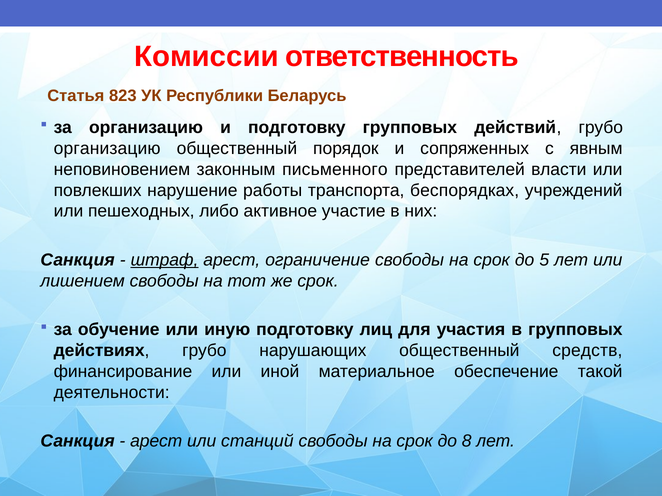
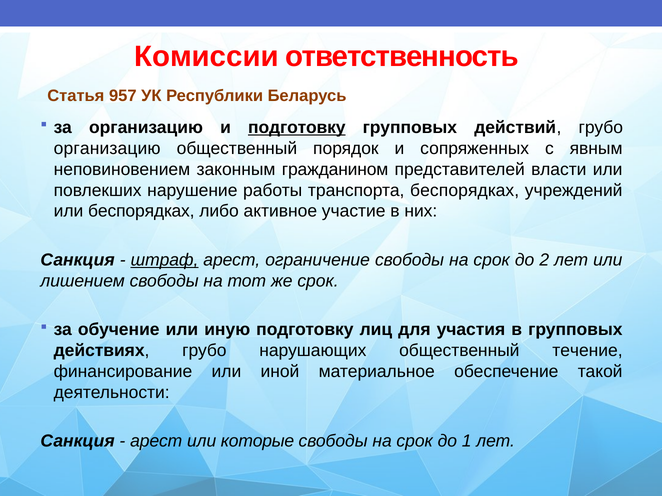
823: 823 -> 957
подготовку at (297, 128) underline: none -> present
письменного: письменного -> гражданином
или пешеходных: пешеходных -> беспорядках
5: 5 -> 2
средств: средств -> течение
станций: станций -> которые
8: 8 -> 1
